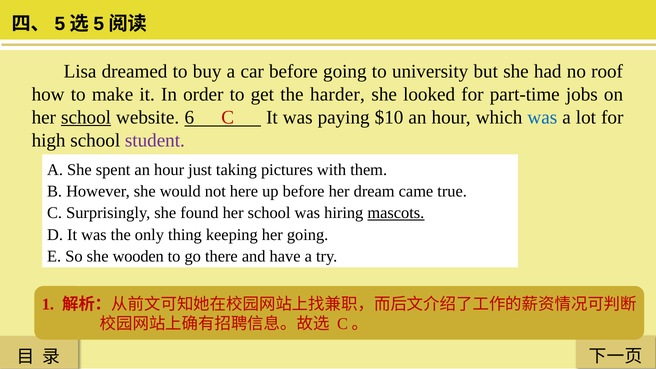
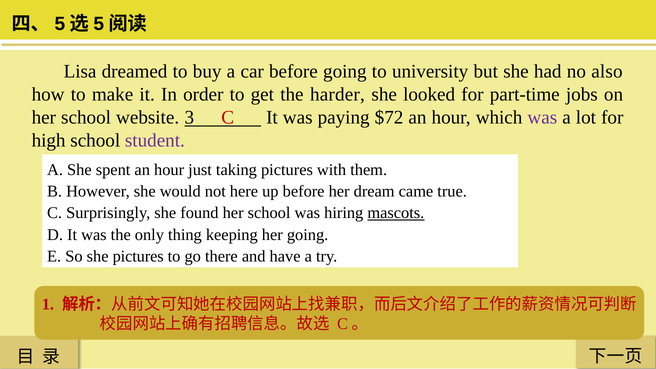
roof: roof -> also
school at (86, 117) underline: present -> none
6: 6 -> 3
$10: $10 -> $72
was at (542, 117) colour: blue -> purple
she wooden: wooden -> pictures
